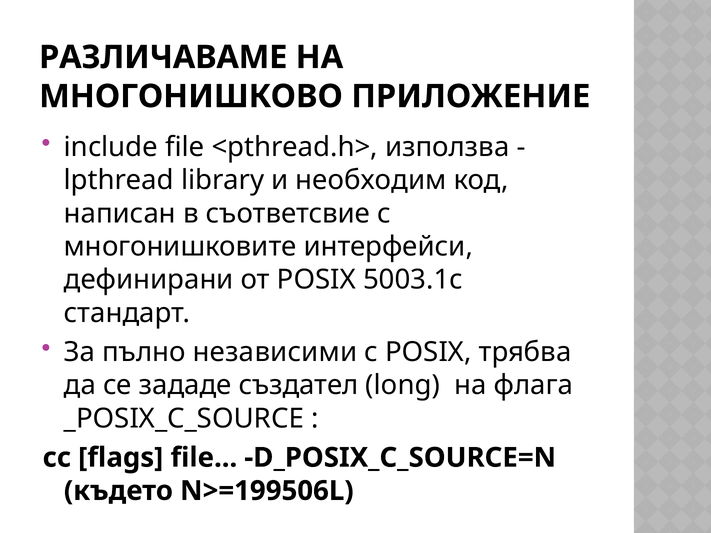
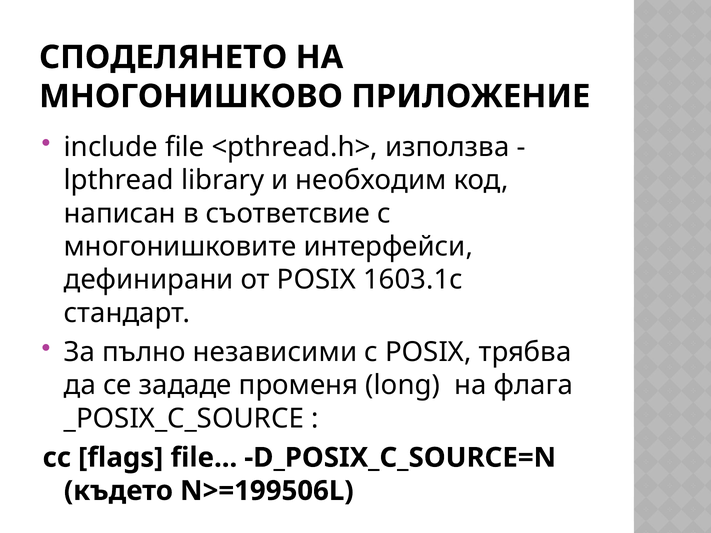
РАЗЛИЧАВАМЕ: РАЗЛИЧАВАМЕ -> СПОДЕЛЯНЕТО
5003.1c: 5003.1c -> 1603.1c
създател: създател -> променя
